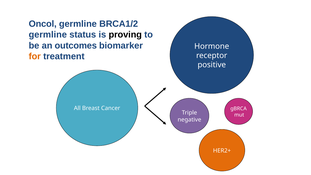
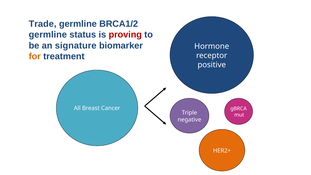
Oncol: Oncol -> Trade
proving colour: black -> red
outcomes: outcomes -> signature
